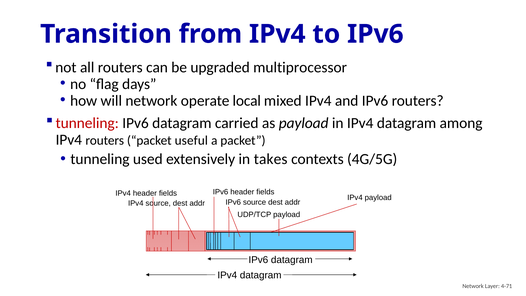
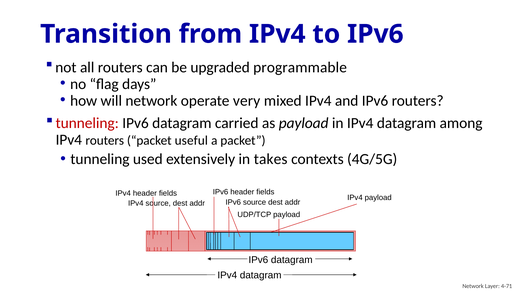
multiprocessor: multiprocessor -> programmable
local: local -> very
